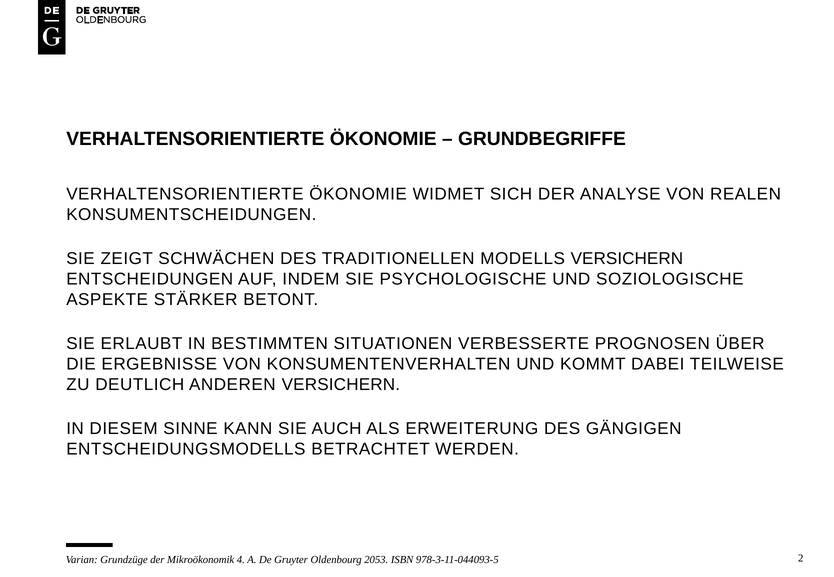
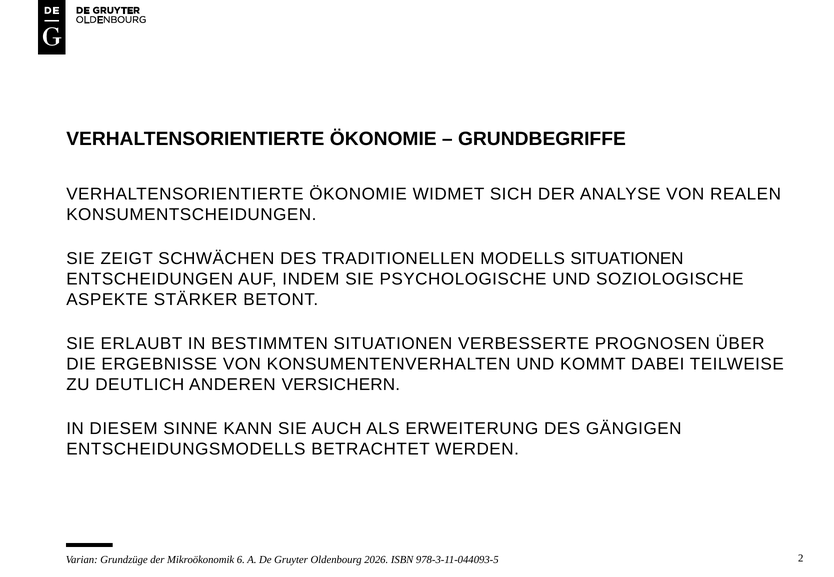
MODELLS VERSICHERN: VERSICHERN -> SITUATIONEN
4: 4 -> 6
2053: 2053 -> 2026
